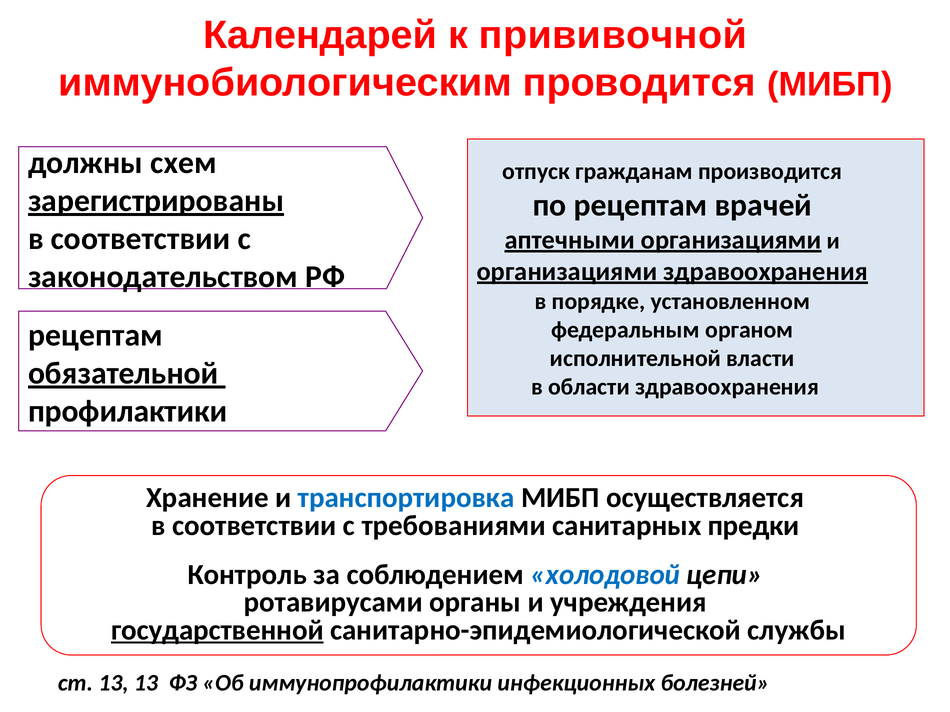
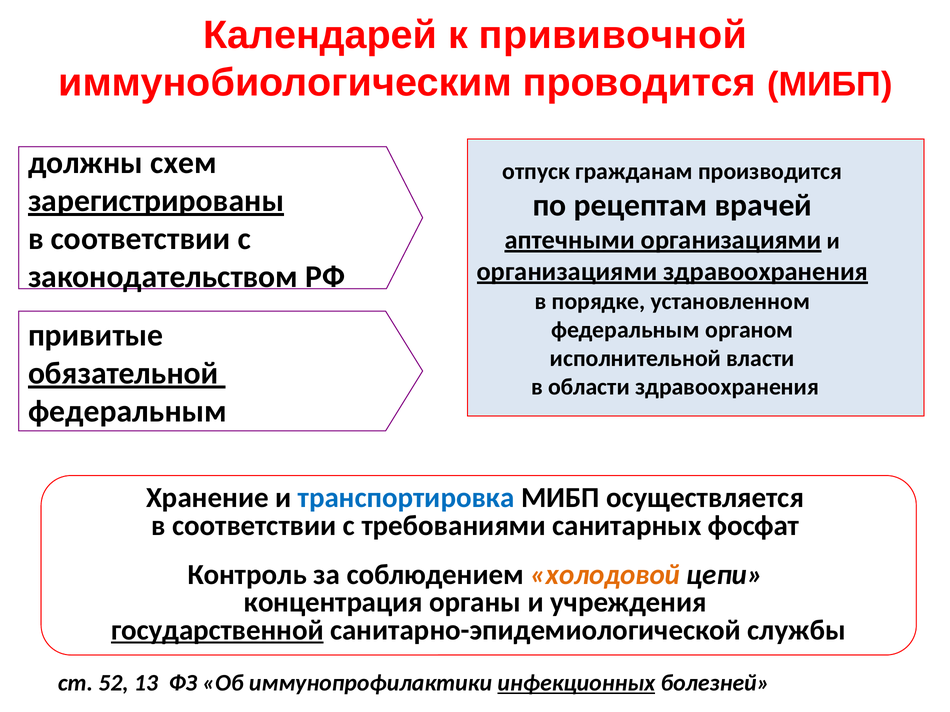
рецептам at (96, 335): рецептам -> привитые
профилактики at (128, 411): профилактики -> федеральным
предки: предки -> фосфат
холодовой colour: blue -> orange
ротавирусами: ротавирусами -> концентрация
ст 13: 13 -> 52
инфекционных underline: none -> present
